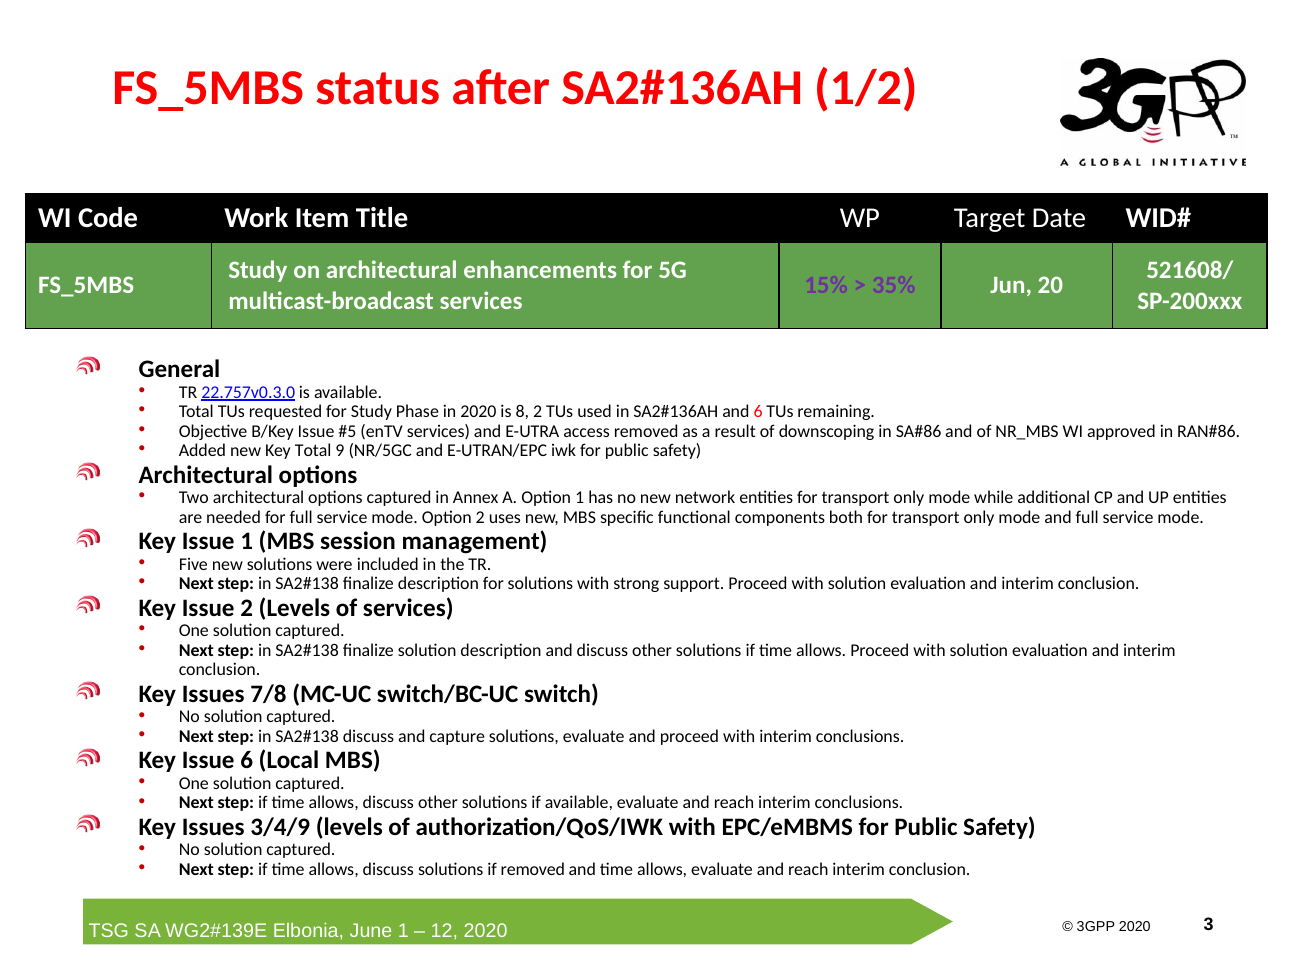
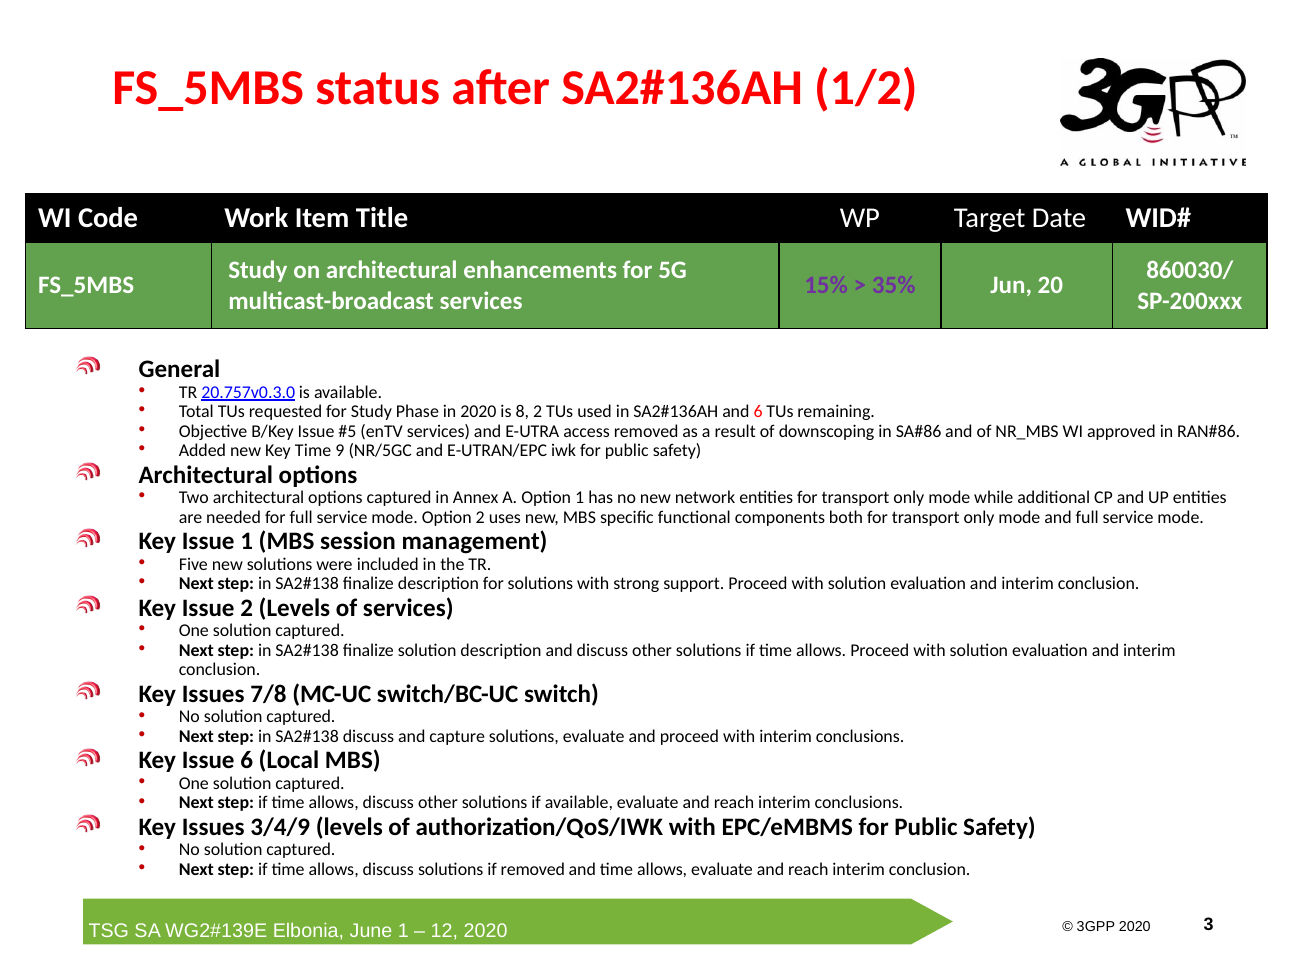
521608/: 521608/ -> 860030/
22.757v0.3.0: 22.757v0.3.0 -> 20.757v0.3.0
Key Total: Total -> Time
